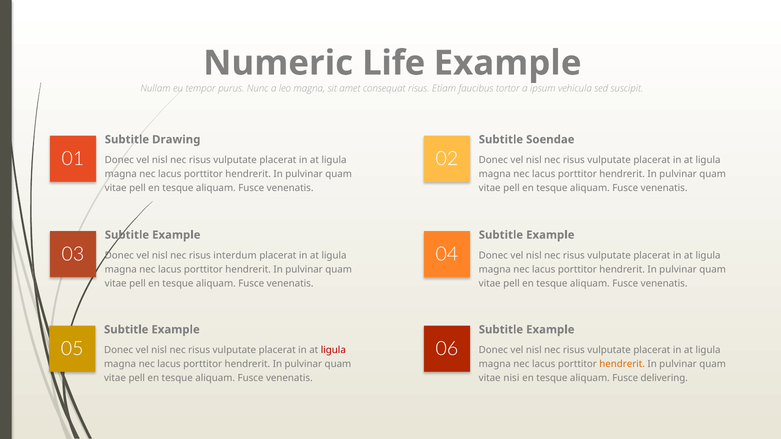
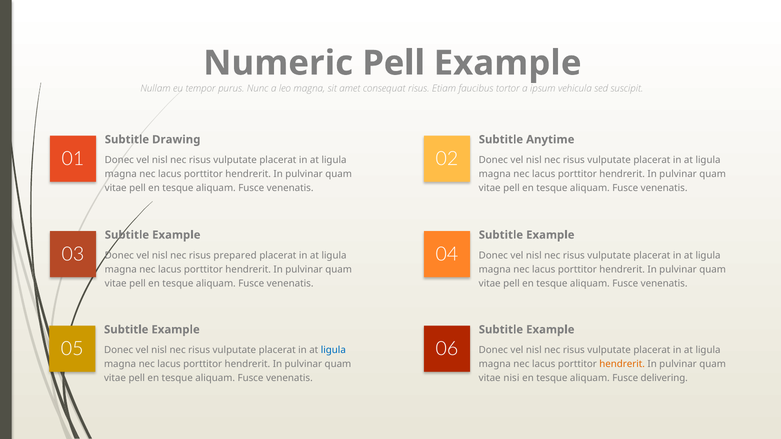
Numeric Life: Life -> Pell
Soendae: Soendae -> Anytime
interdum: interdum -> prepared
ligula at (333, 350) colour: red -> blue
